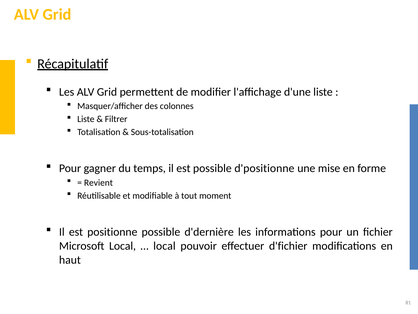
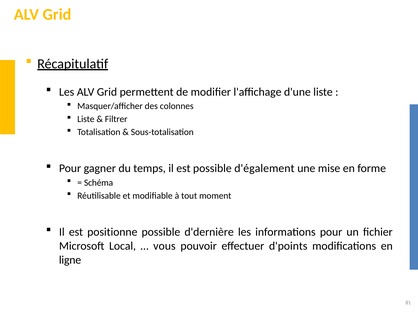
d'positionne: d'positionne -> d'également
Revient: Revient -> Schéma
local at (164, 246): local -> vous
d'fichier: d'fichier -> d'points
haut: haut -> ligne
